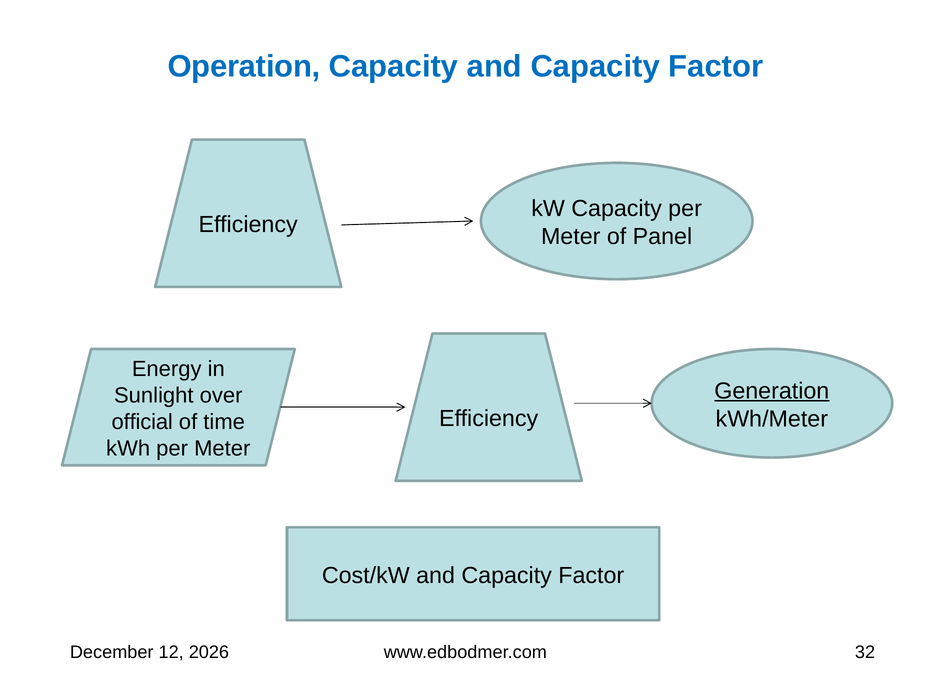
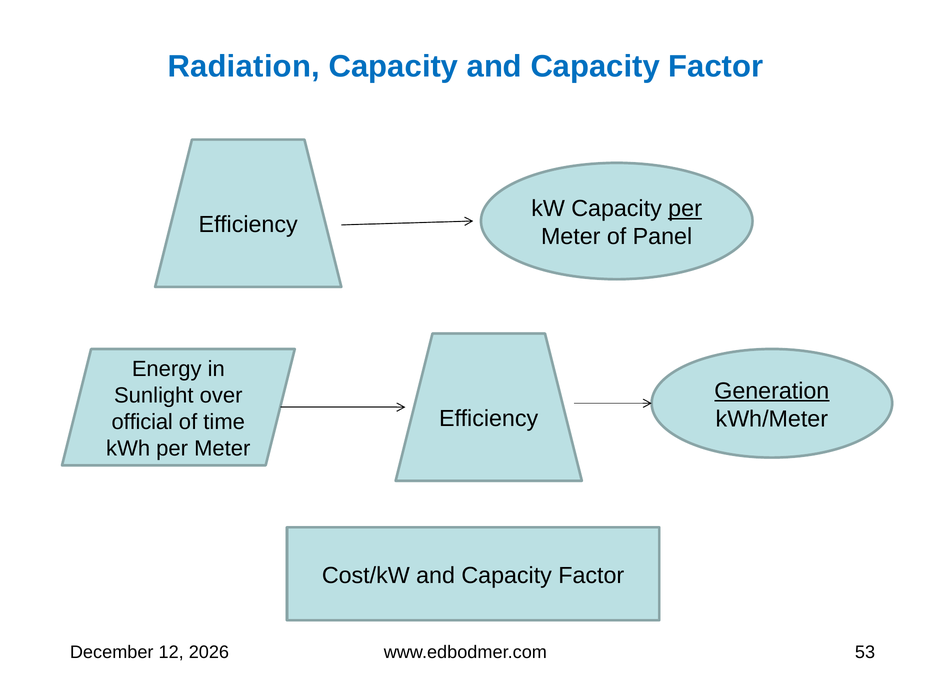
Operation: Operation -> Radiation
per at (685, 209) underline: none -> present
32: 32 -> 53
